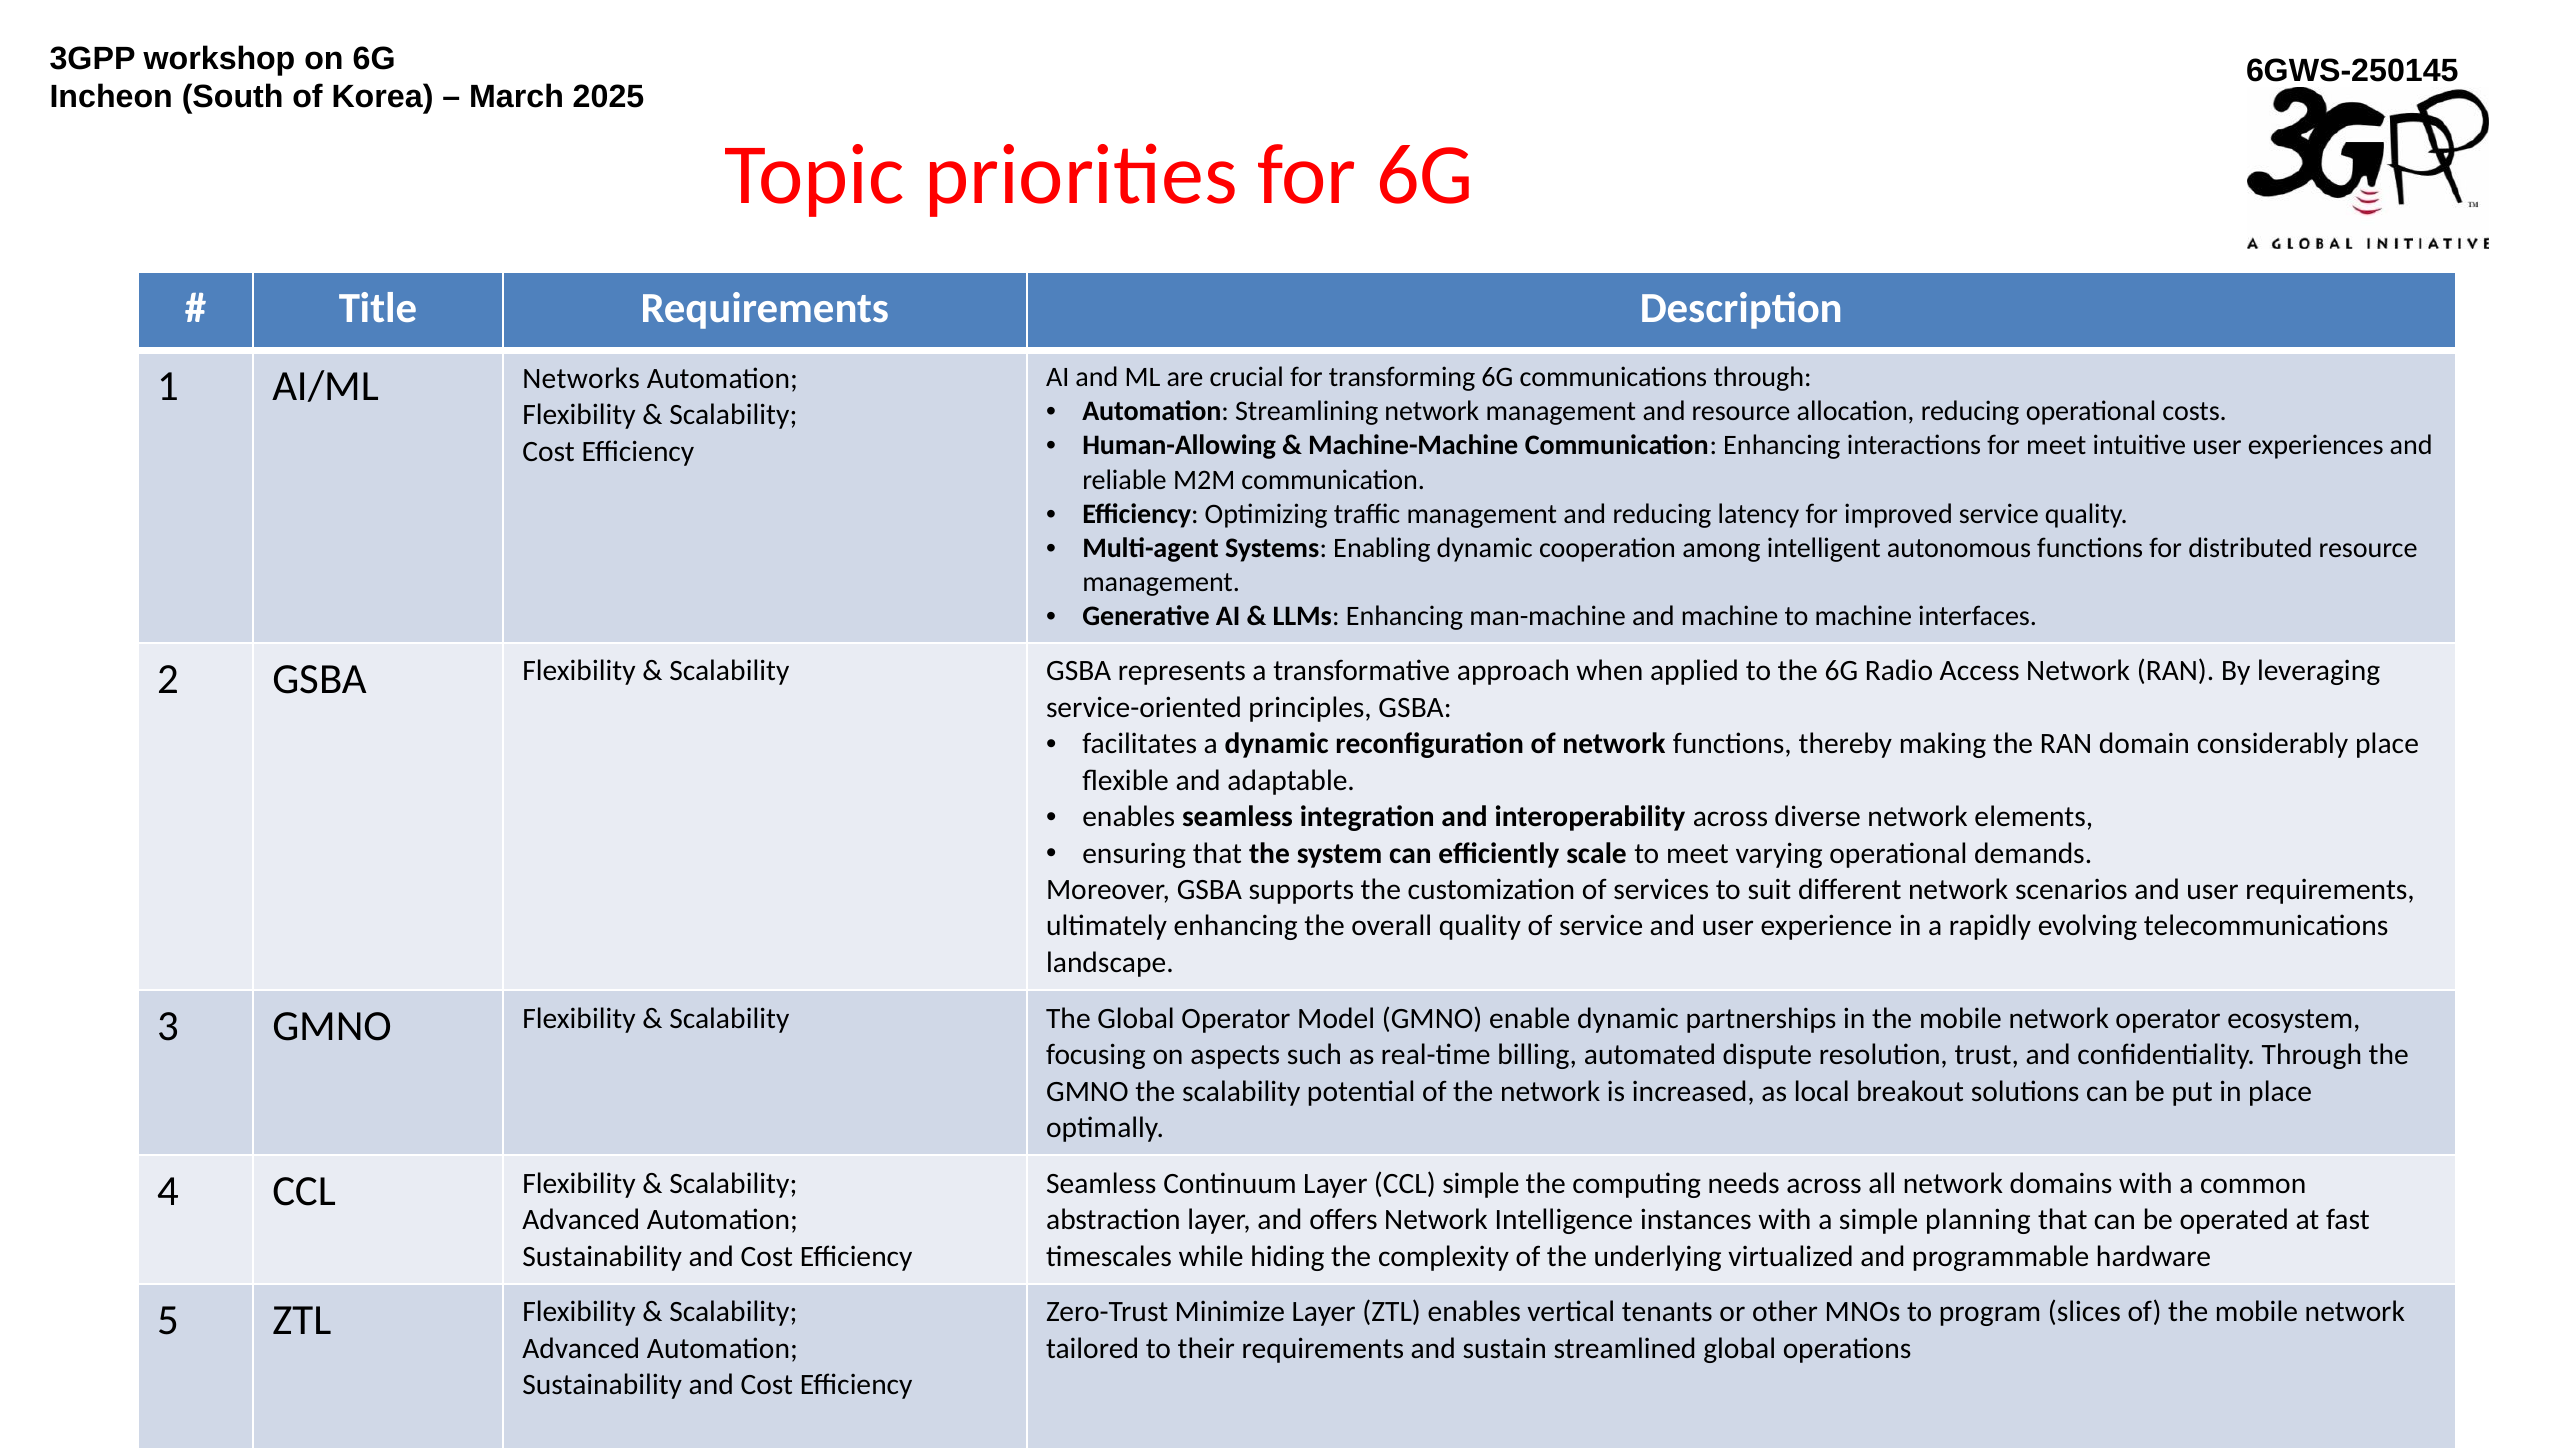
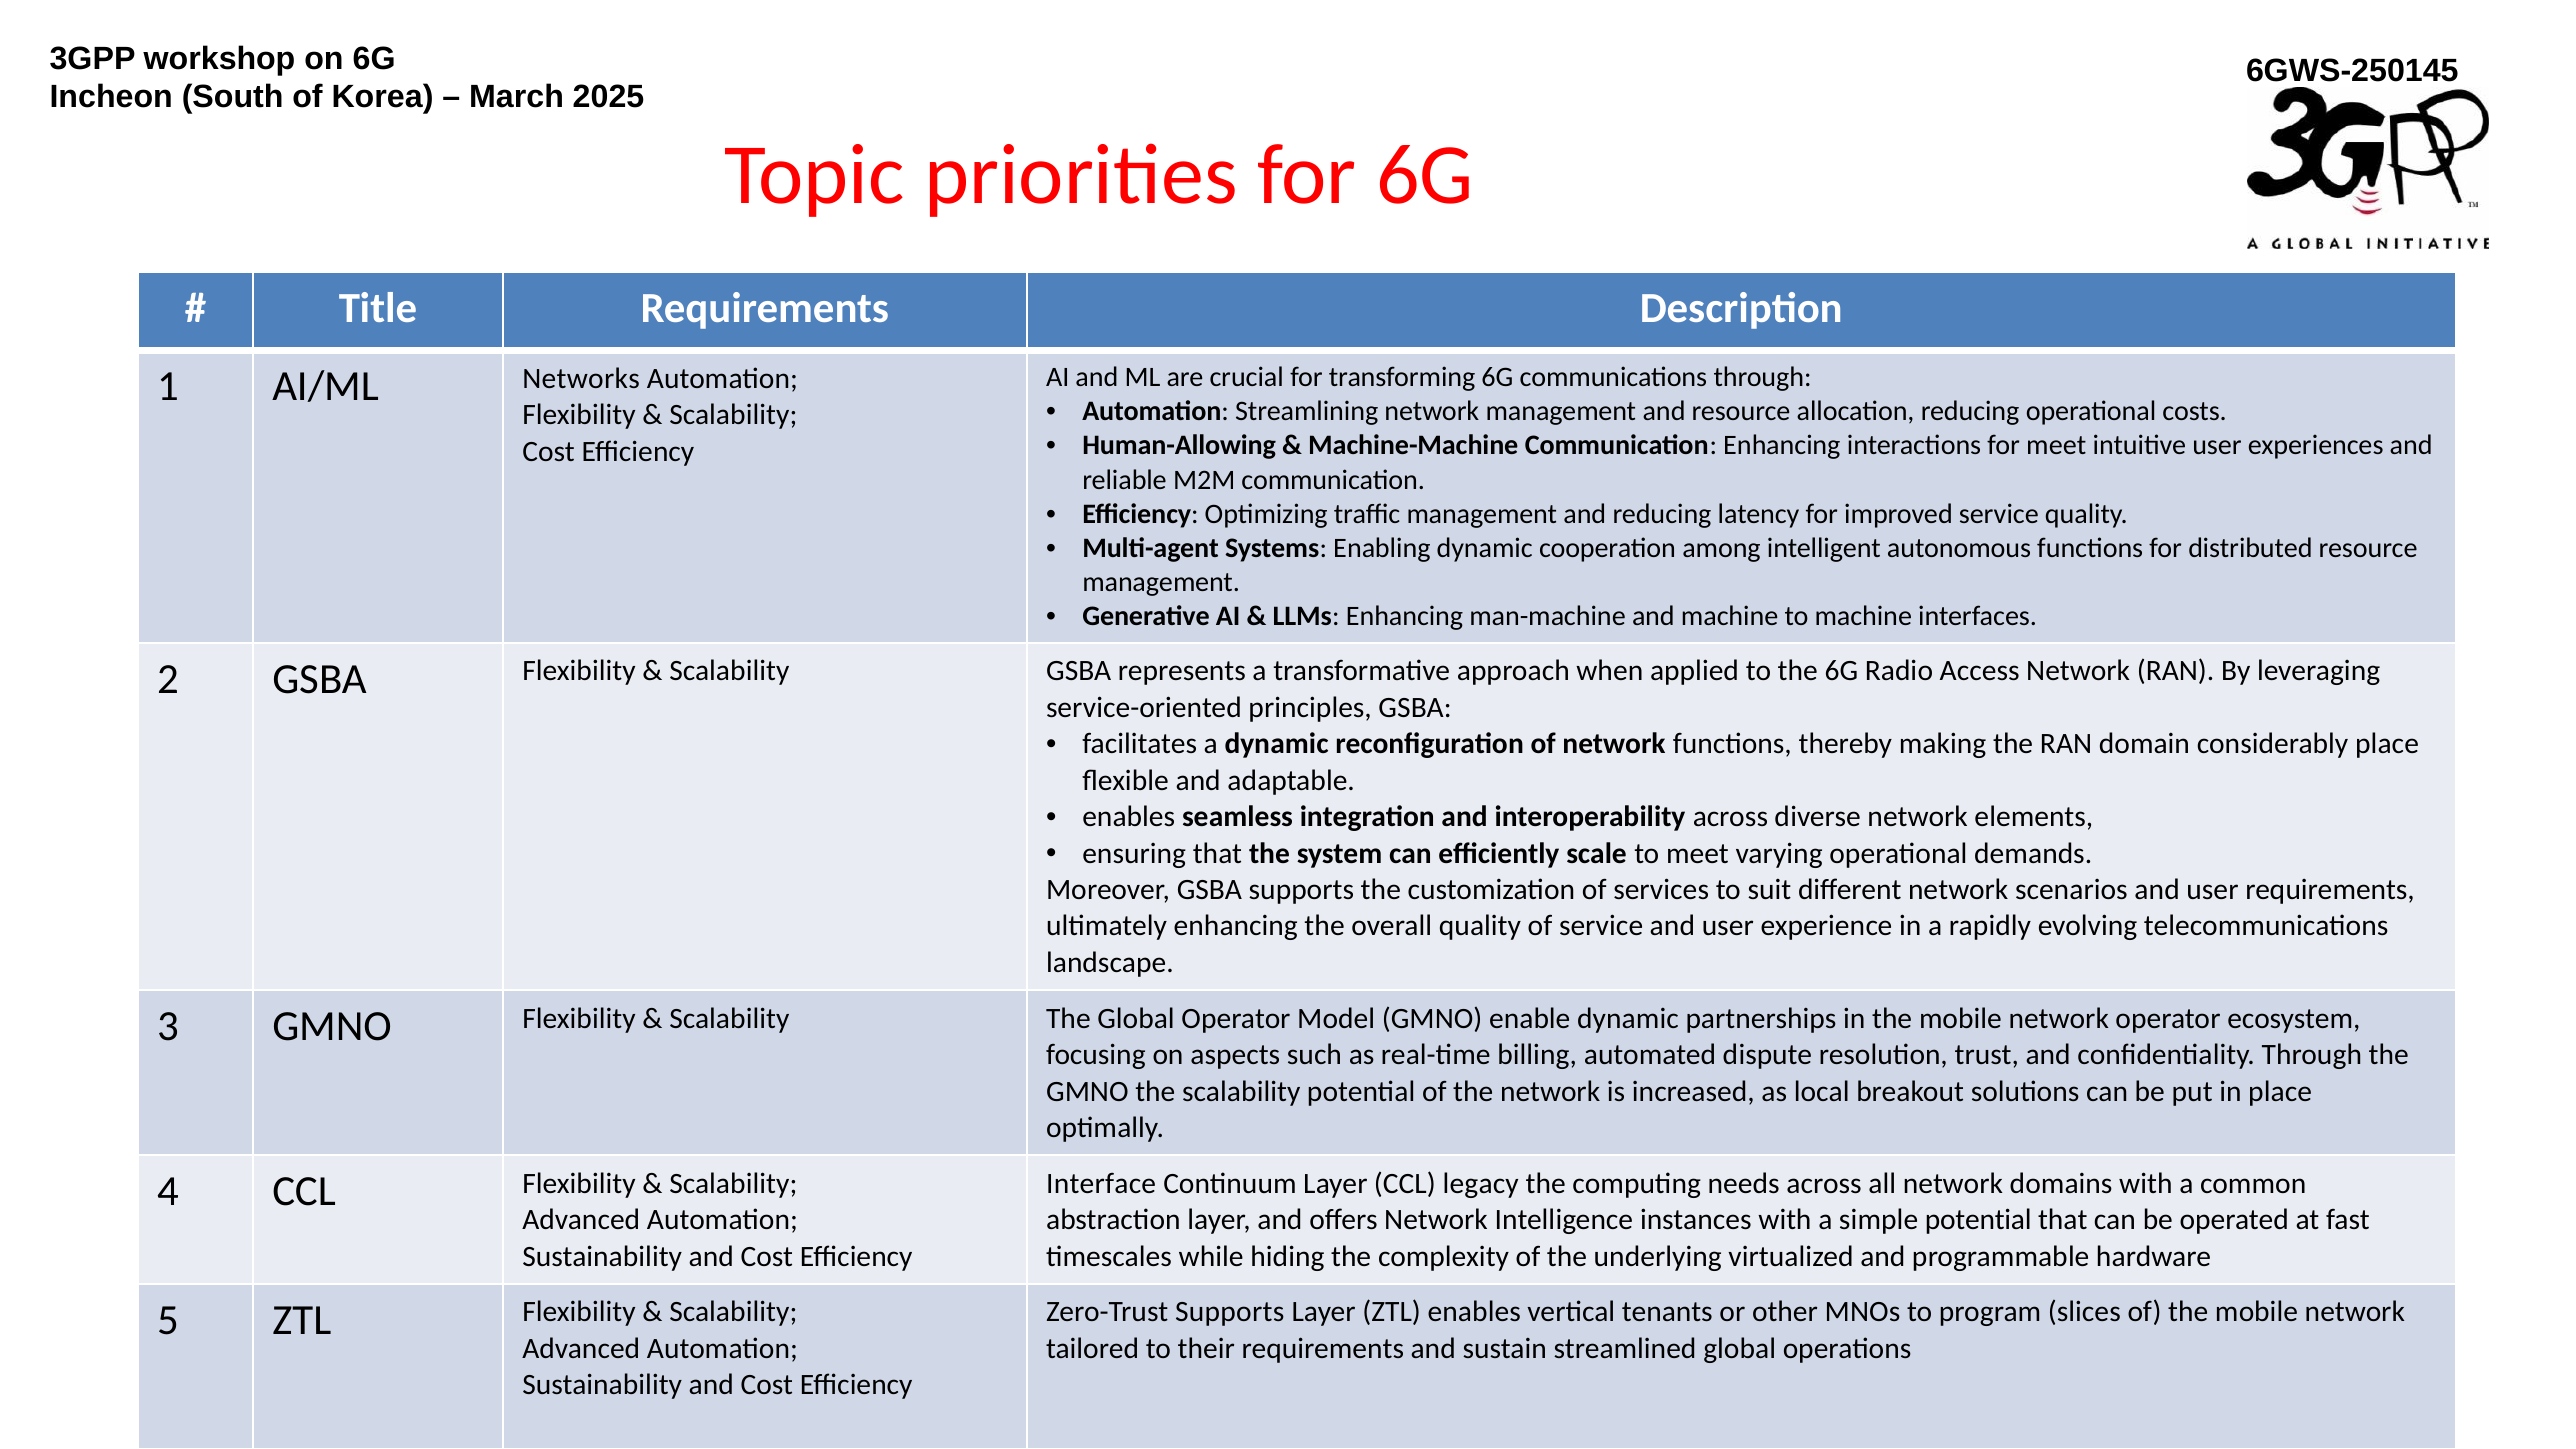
Seamless at (1101, 1184): Seamless -> Interface
CCL simple: simple -> legacy
simple planning: planning -> potential
Zero-Trust Minimize: Minimize -> Supports
